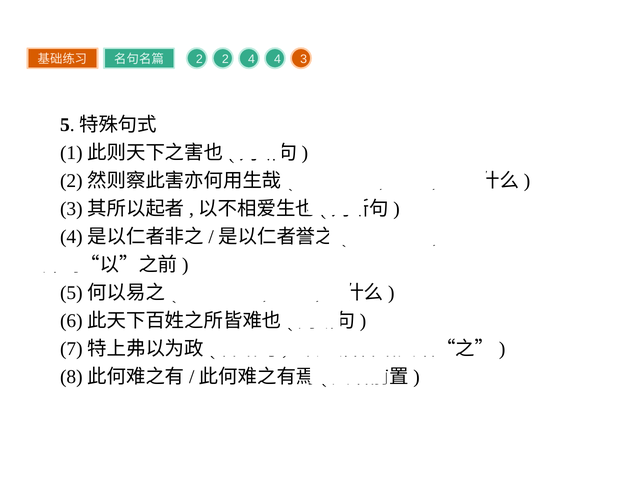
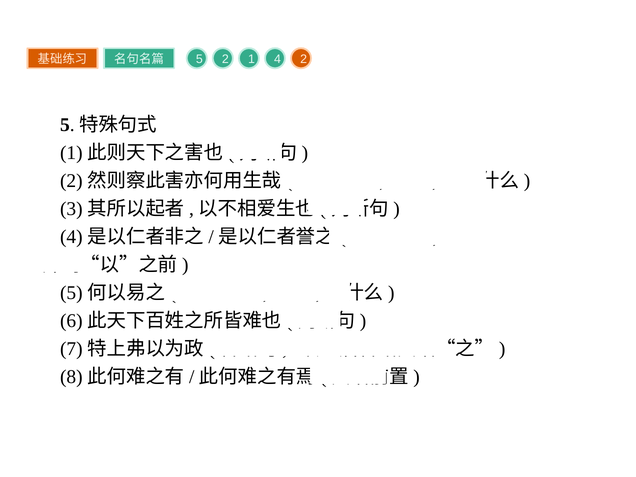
2 at (199, 59): 2 -> 5
2 4: 4 -> 1
4 3: 3 -> 2
